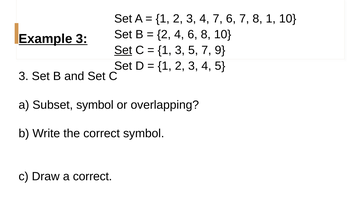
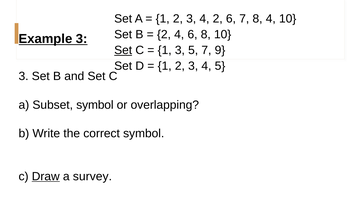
4 7: 7 -> 2
8 1: 1 -> 4
Draw underline: none -> present
a correct: correct -> survey
